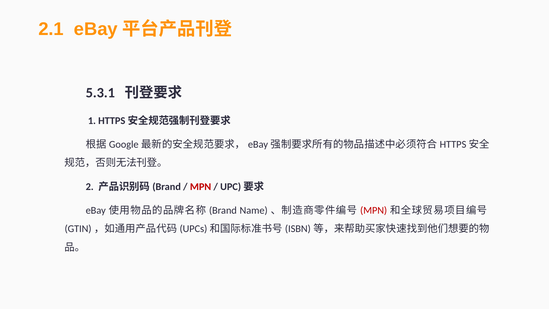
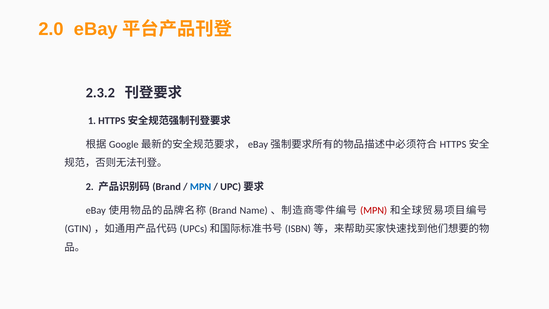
2.1: 2.1 -> 2.0
5.3.1: 5.3.1 -> 2.3.2
MPN at (201, 186) colour: red -> blue
